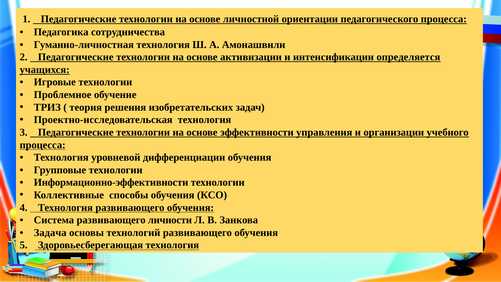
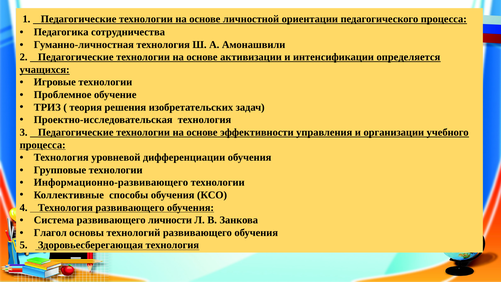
Информационно-эффективности: Информационно-эффективности -> Информационно-развивающего
Задача: Задача -> Глагол
